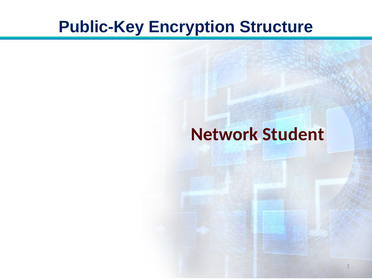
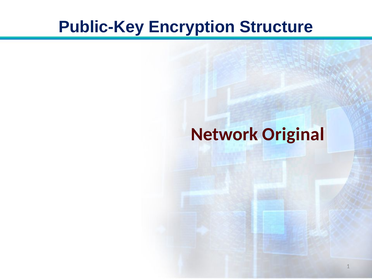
Student: Student -> Original
